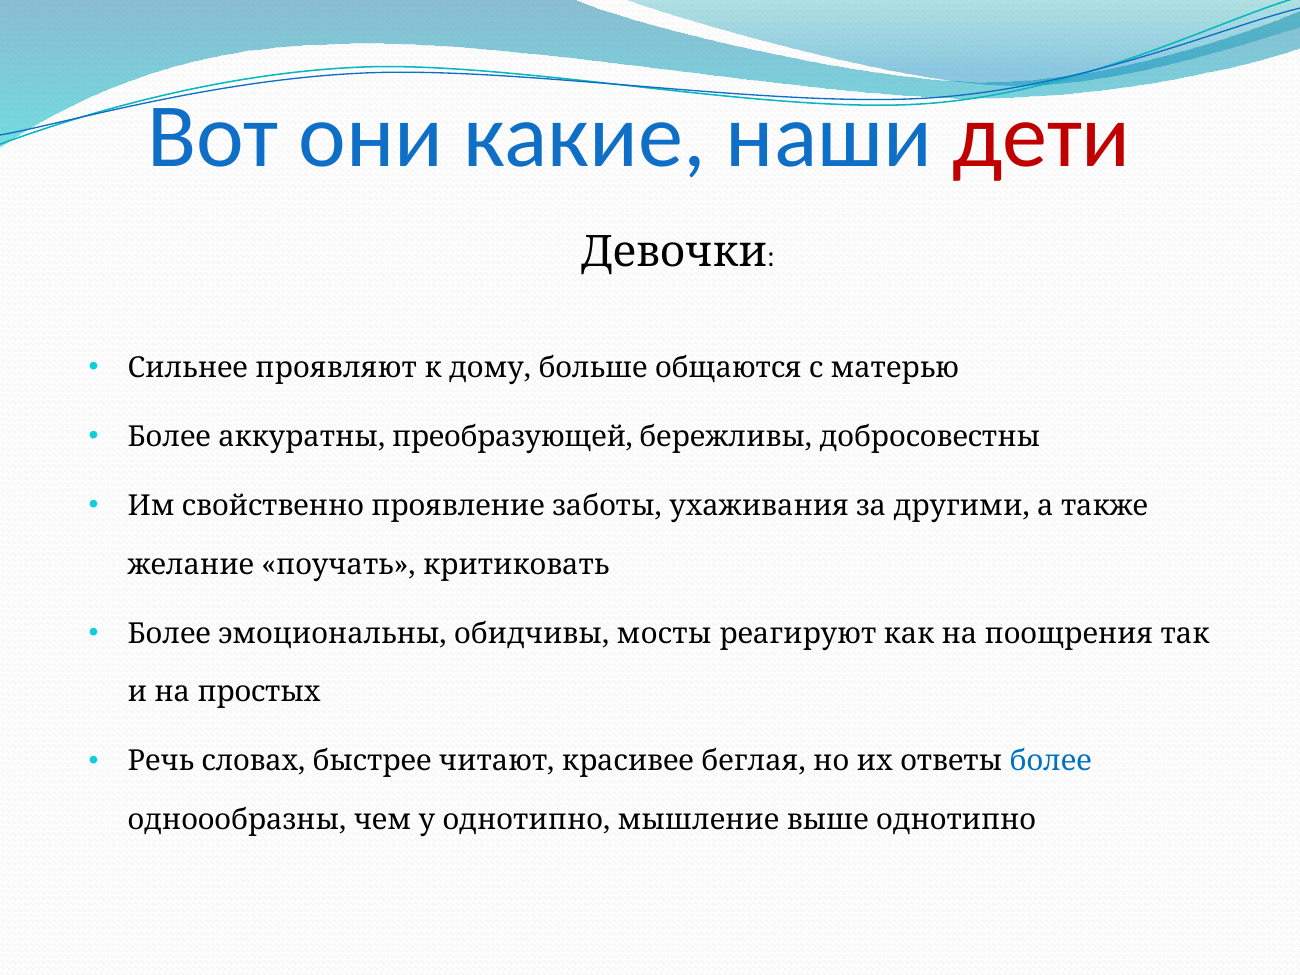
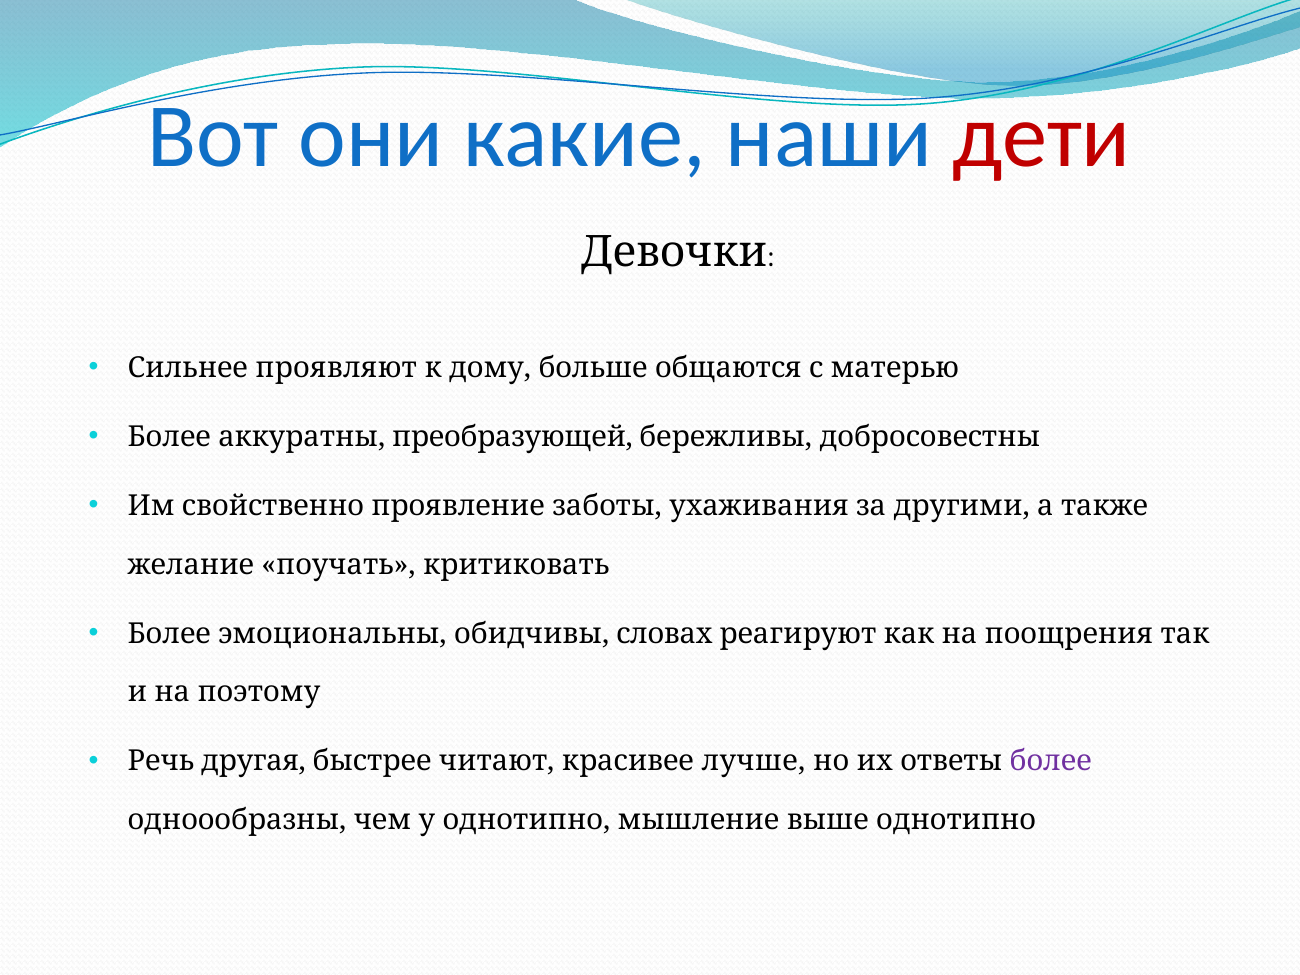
мосты: мосты -> словах
простых: простых -> поэтому
словах: словах -> другая
беглая: беглая -> лучше
более at (1051, 761) colour: blue -> purple
